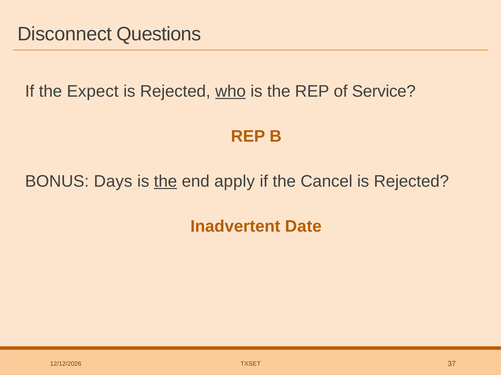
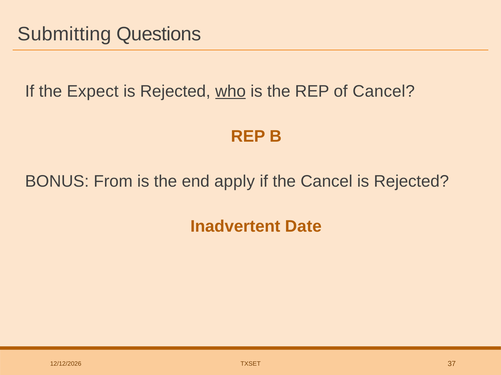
Disconnect: Disconnect -> Submitting
of Service: Service -> Cancel
Days: Days -> From
the at (166, 182) underline: present -> none
